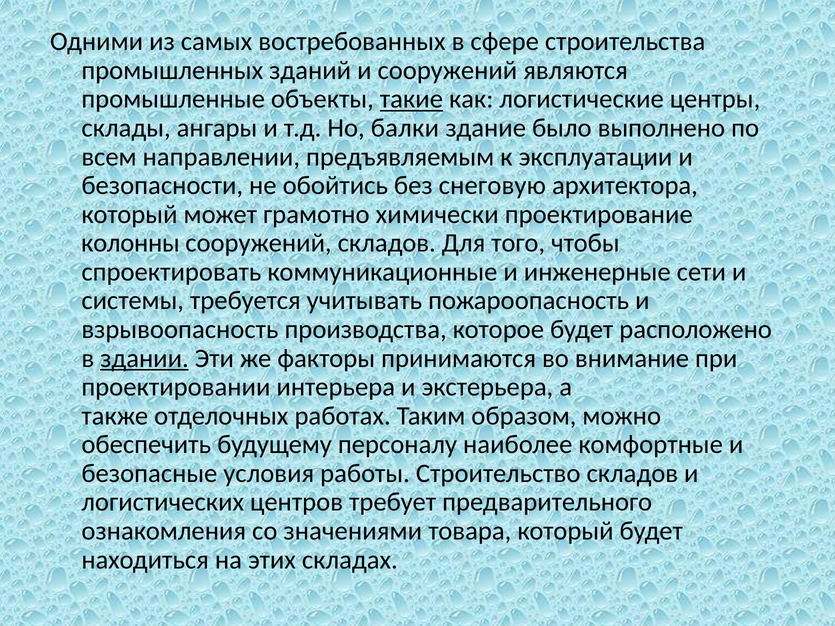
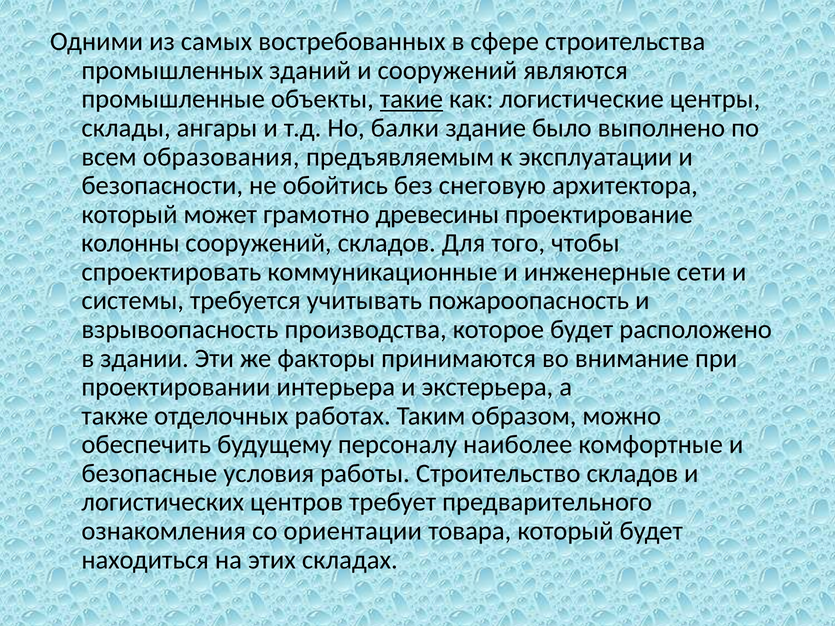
направлении: направлении -> образования
химически: химически -> древесины
здании underline: present -> none
значениями: значениями -> ориентации
